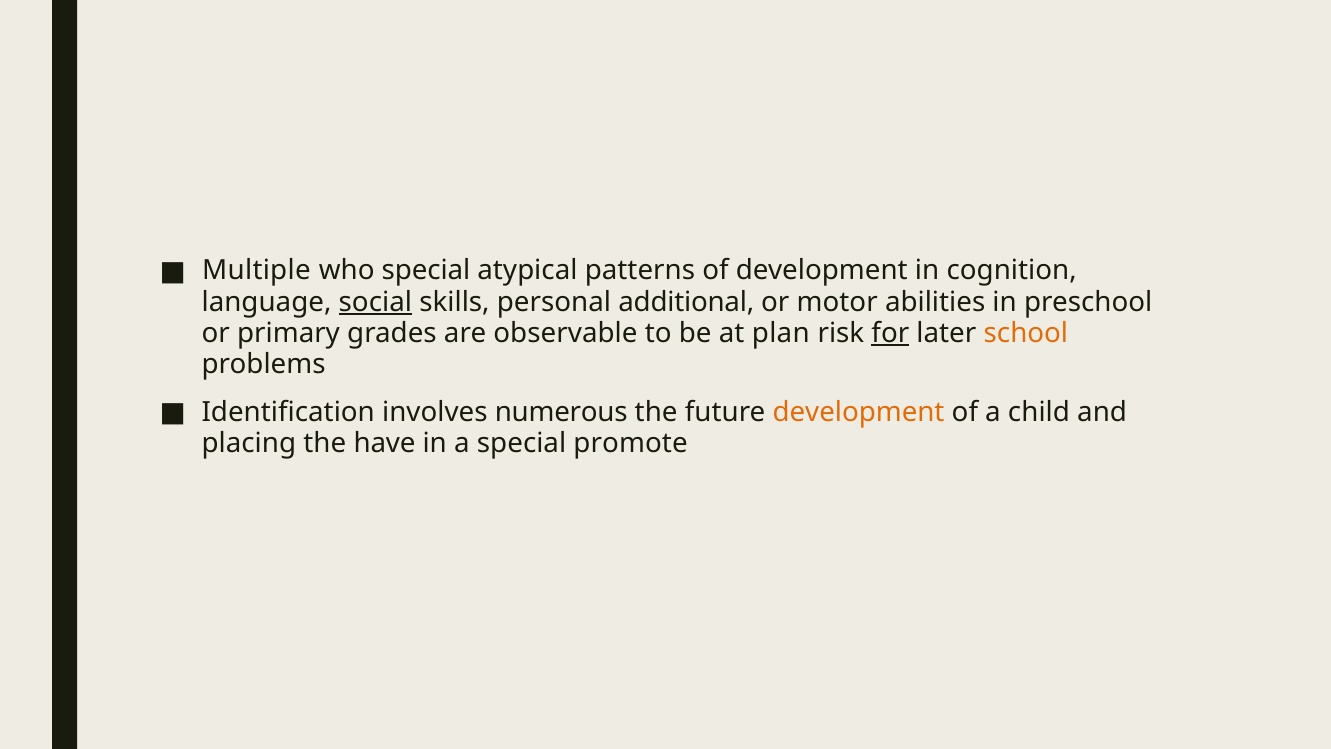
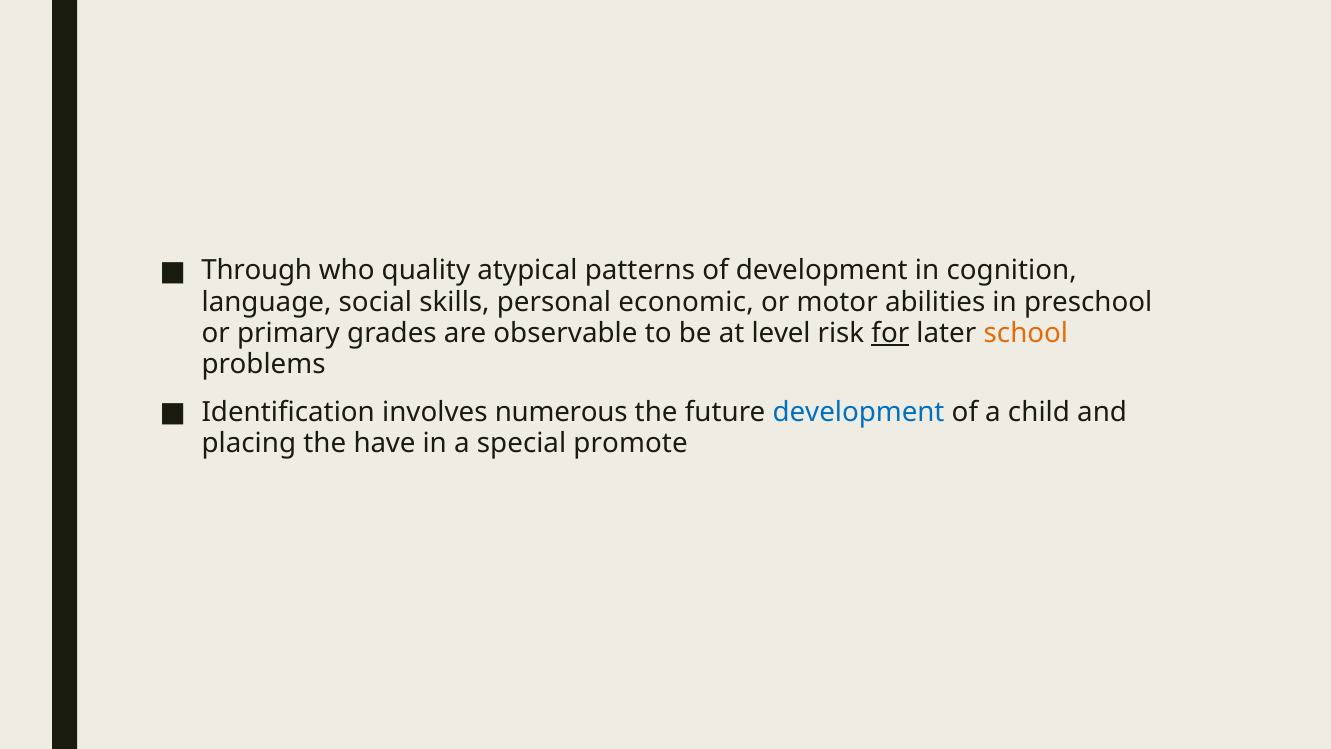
Multiple: Multiple -> Through
who special: special -> quality
social underline: present -> none
additional: additional -> economic
plan: plan -> level
development at (859, 412) colour: orange -> blue
